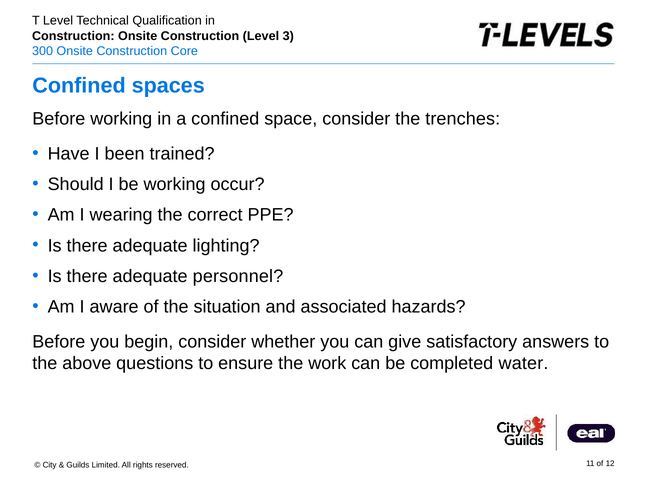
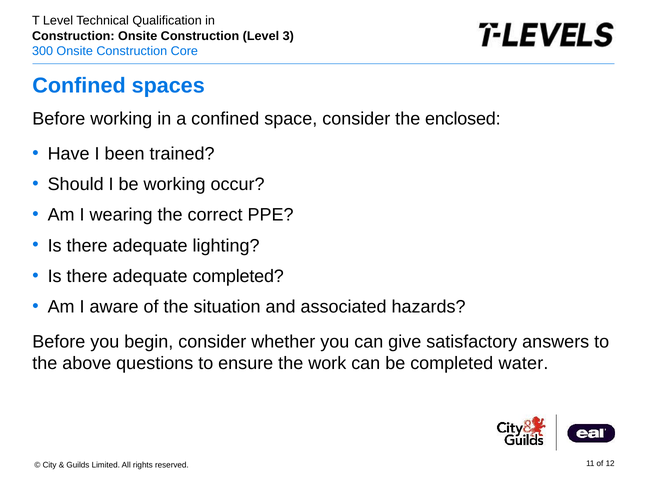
trenches: trenches -> enclosed
adequate personnel: personnel -> completed
